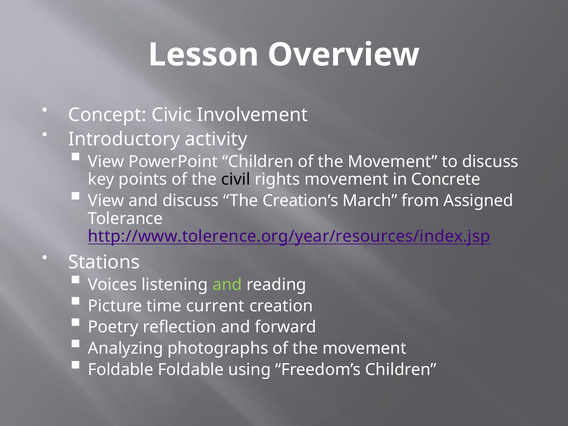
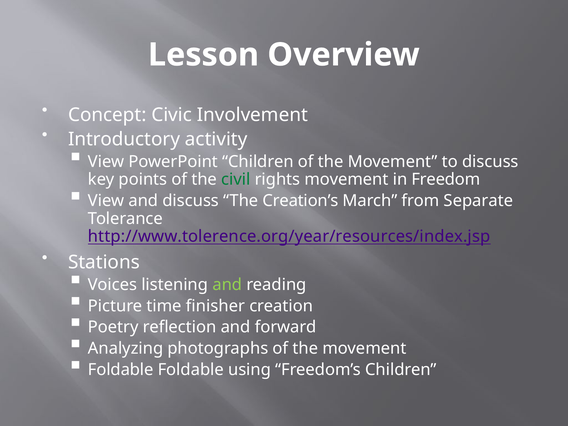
civil colour: black -> green
Concrete: Concrete -> Freedom
Assigned: Assigned -> Separate
current: current -> finisher
